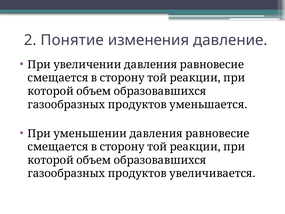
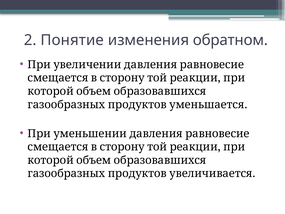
давление: давление -> обратном
